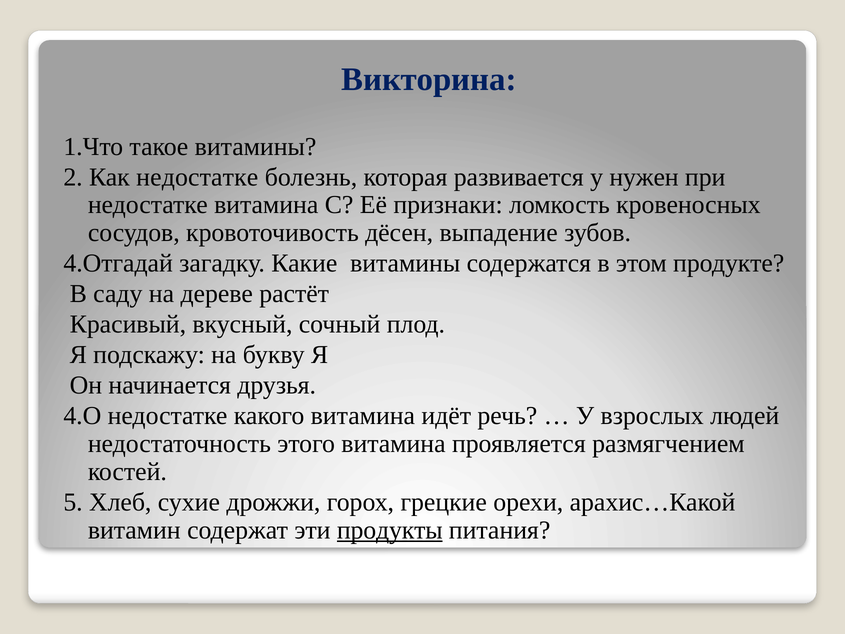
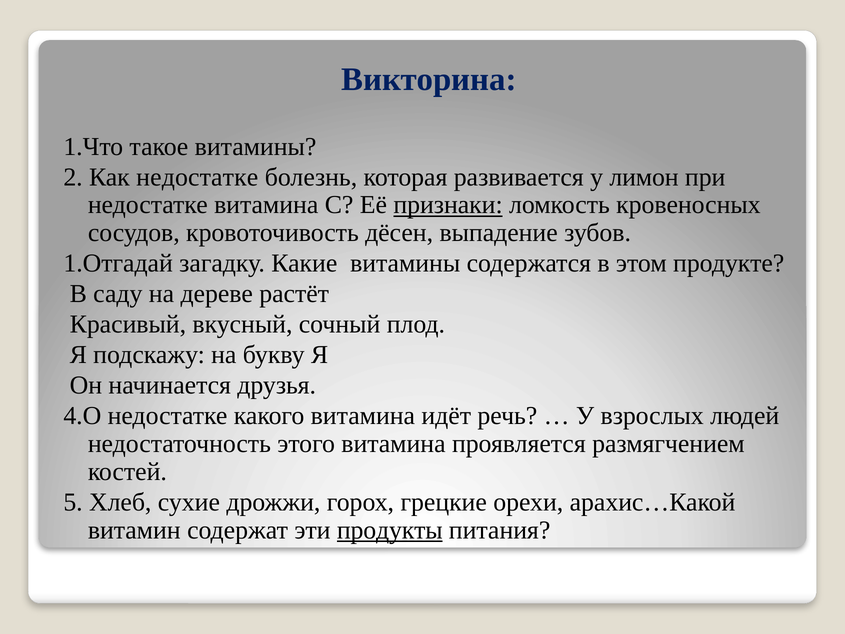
нужен: нужен -> лимон
признаки underline: none -> present
4.Отгадай: 4.Отгадай -> 1.Отгадай
